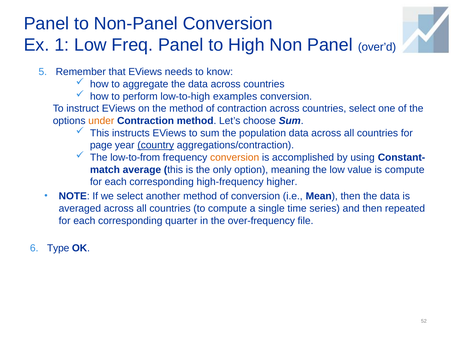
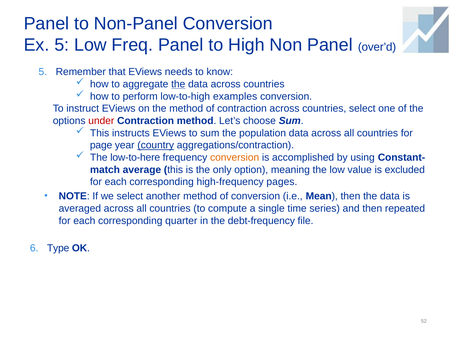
Ex 1: 1 -> 5
the at (178, 84) underline: none -> present
under colour: orange -> red
low-to-from: low-to-from -> low-to-here
is compute: compute -> excluded
higher: higher -> pages
over-frequency: over-frequency -> debt-frequency
